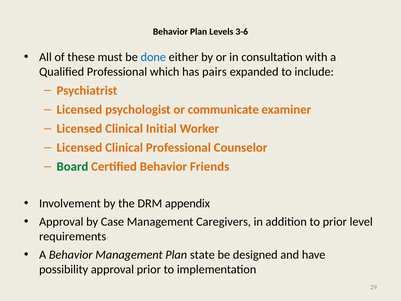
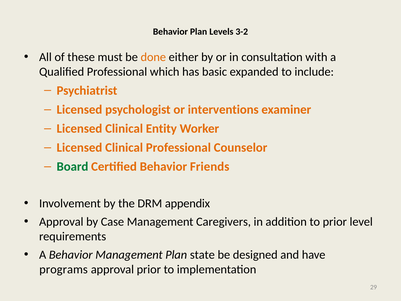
3-6: 3-6 -> 3-2
done colour: blue -> orange
pairs: pairs -> basic
communicate: communicate -> interventions
Initial: Initial -> Entity
possibility: possibility -> programs
